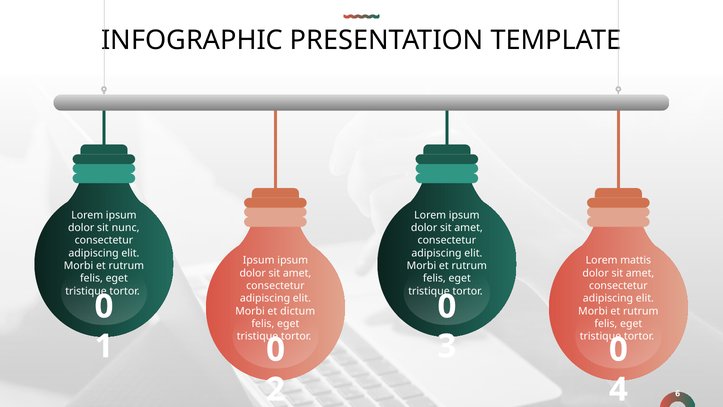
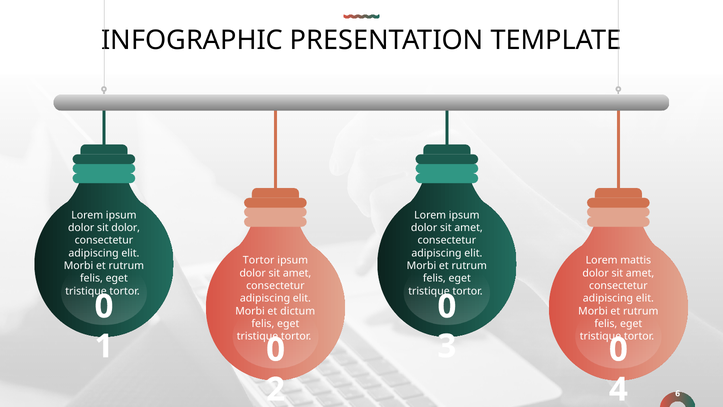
sit nunc: nunc -> dolor
Ipsum at (259, 260): Ipsum -> Tortor
